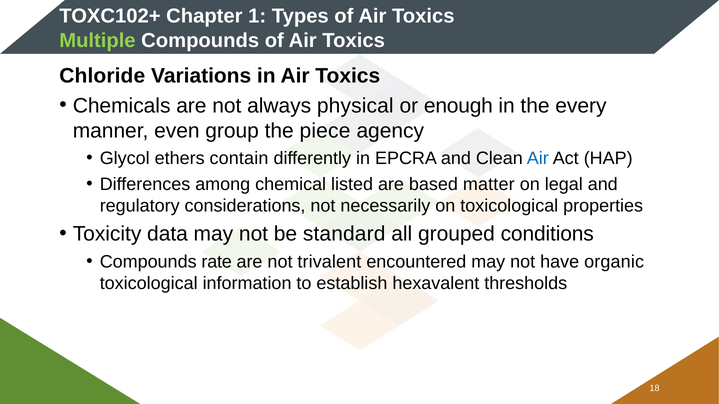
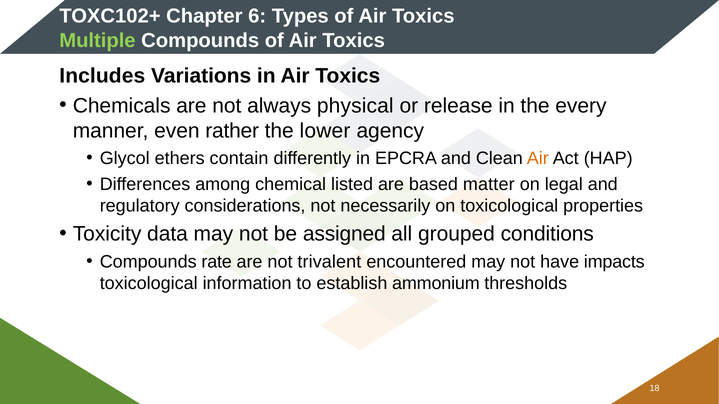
1: 1 -> 6
Chloride: Chloride -> Includes
enough: enough -> release
group: group -> rather
piece: piece -> lower
Air at (538, 159) colour: blue -> orange
standard: standard -> assigned
organic: organic -> impacts
hexavalent: hexavalent -> ammonium
